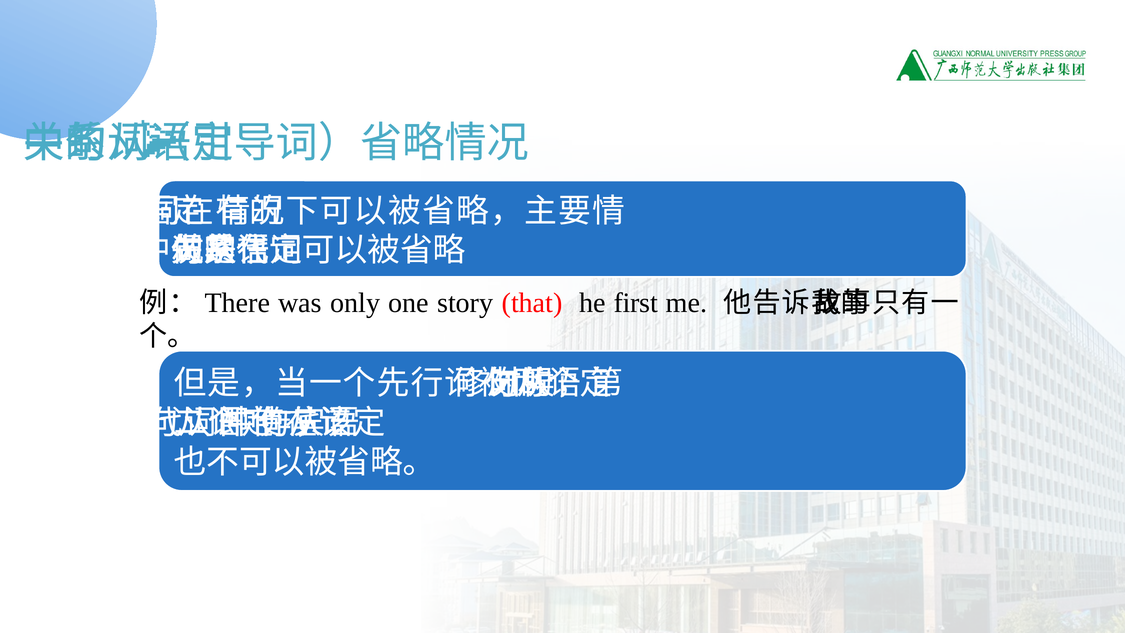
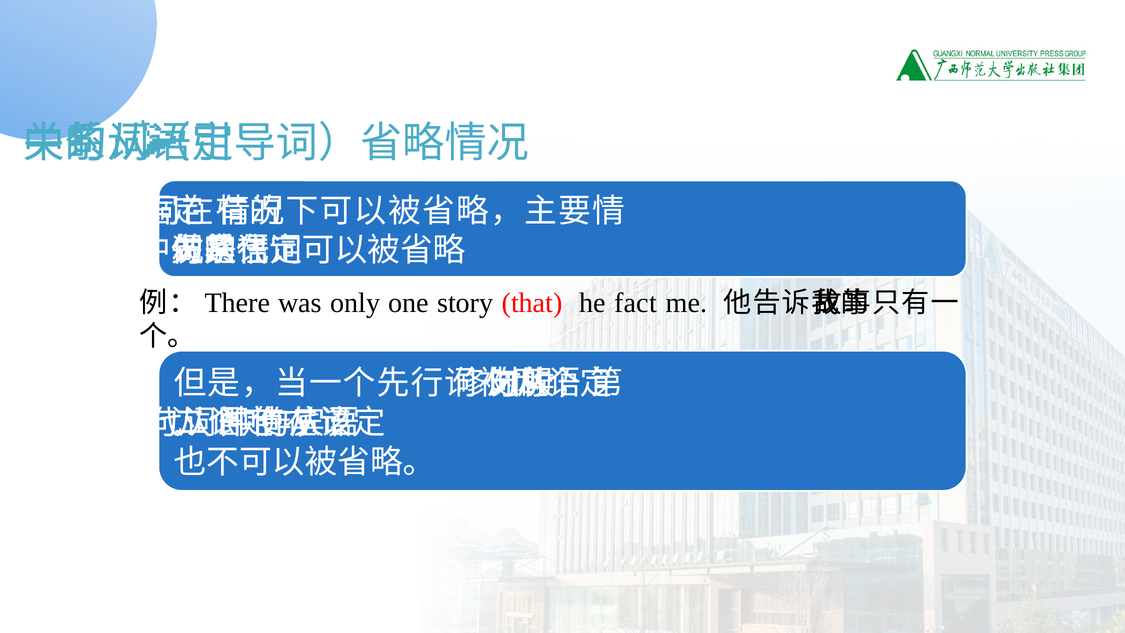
first: first -> fact
